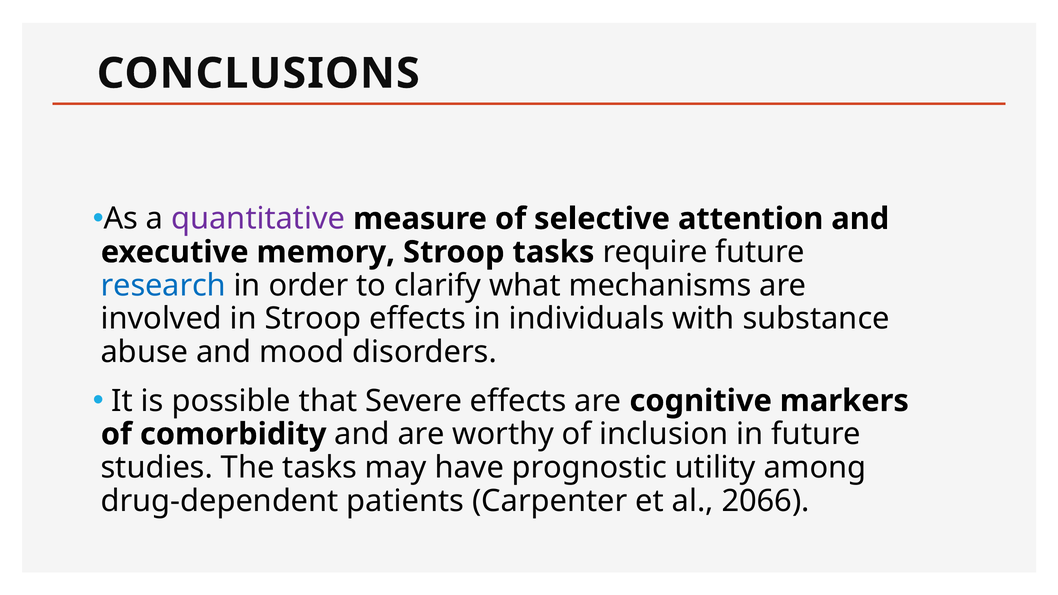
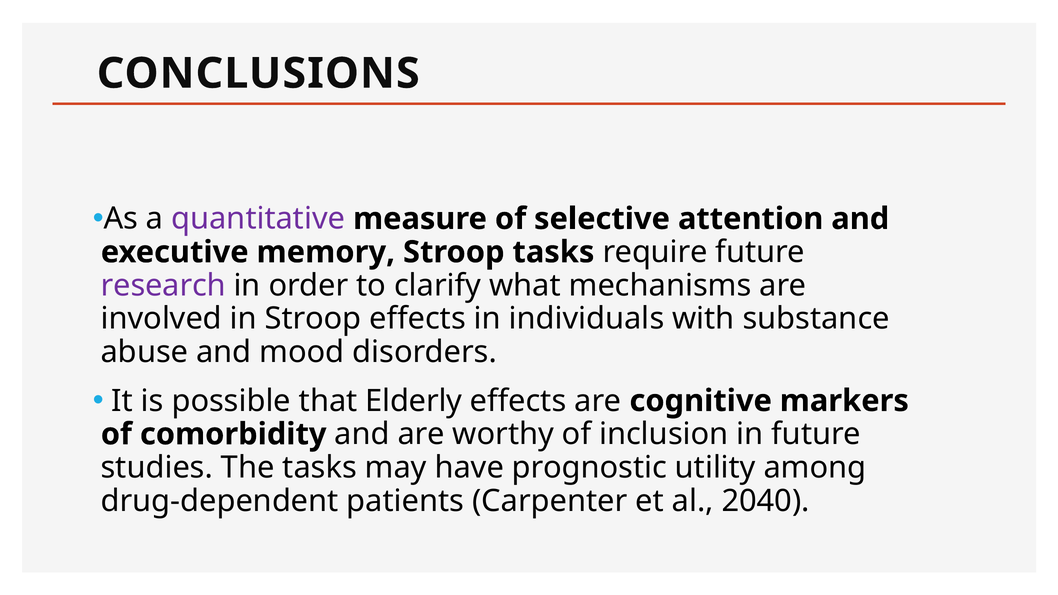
research colour: blue -> purple
Severe: Severe -> Elderly
2066: 2066 -> 2040
